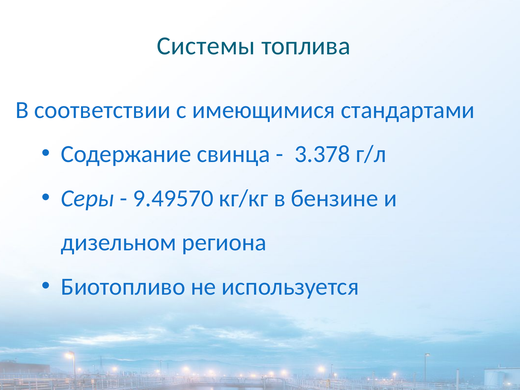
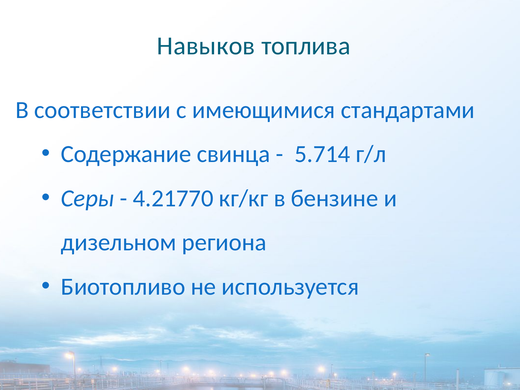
Системы: Системы -> Навыков
3.378: 3.378 -> 5.714
9.49570: 9.49570 -> 4.21770
